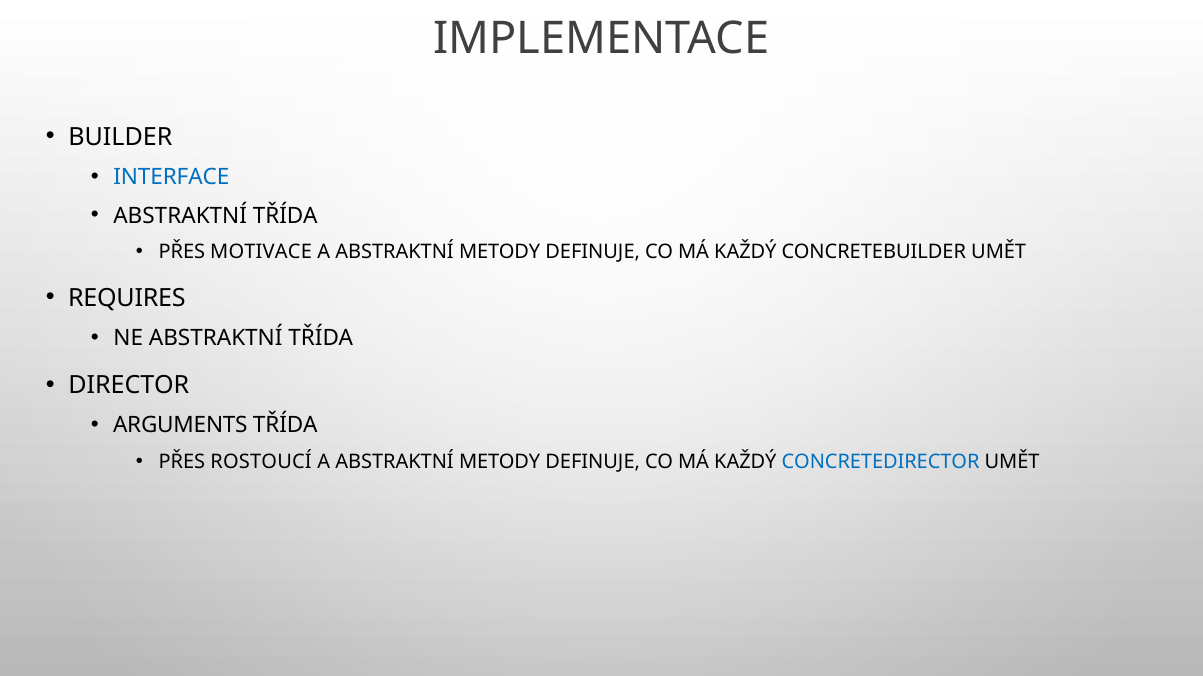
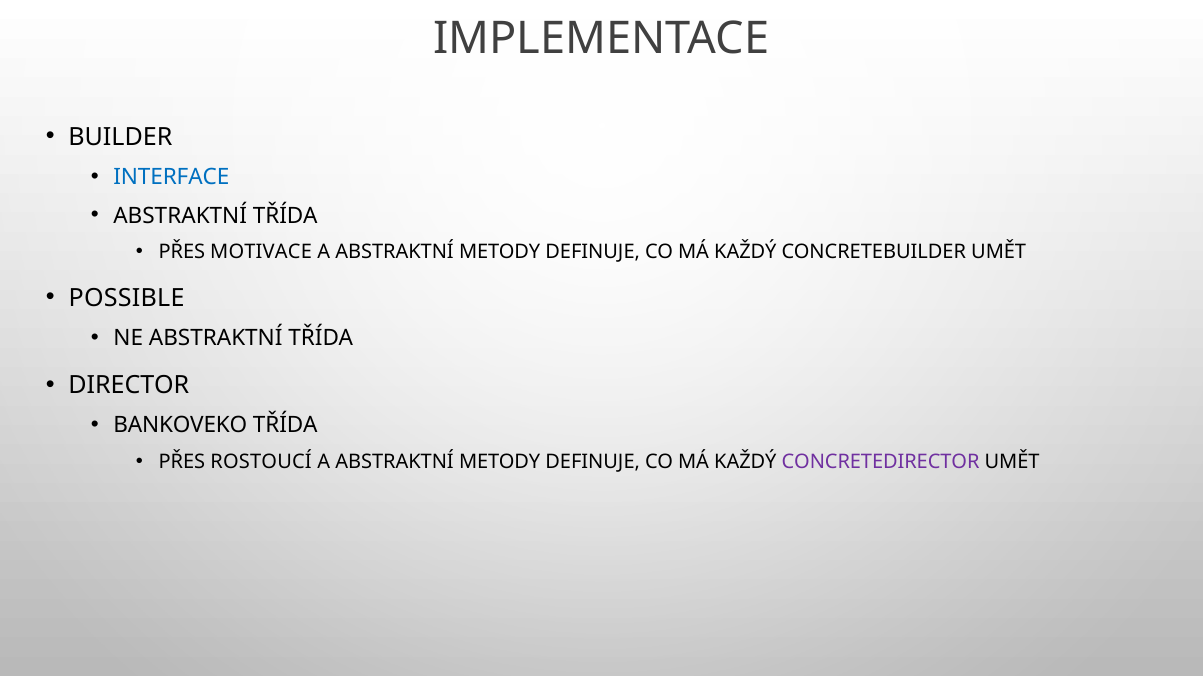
REQUIRES: REQUIRES -> POSSIBLE
ARGUMENTS: ARGUMENTS -> BANKOVEKO
CONCRETEDIRECTOR colour: blue -> purple
